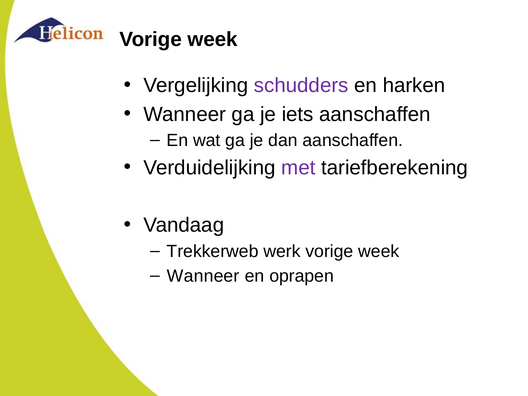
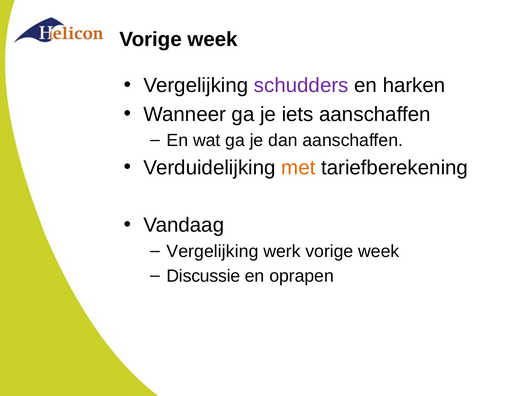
met colour: purple -> orange
Trekkerweb at (213, 251): Trekkerweb -> Vergelijking
Wanneer at (203, 276): Wanneer -> Discussie
